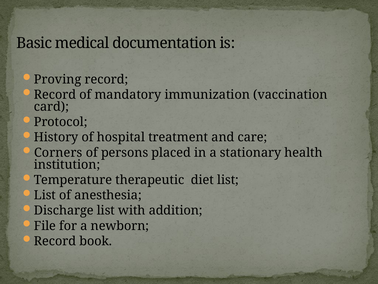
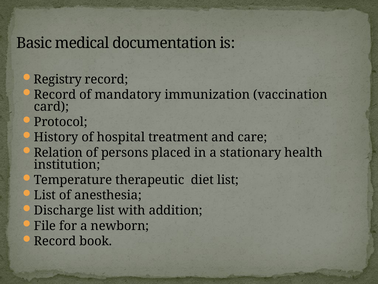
Proving: Proving -> Registry
Corners: Corners -> Relation
